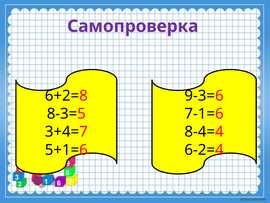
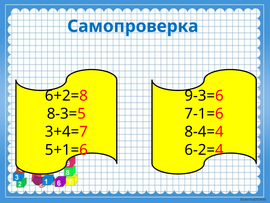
Самопроверка colour: purple -> blue
